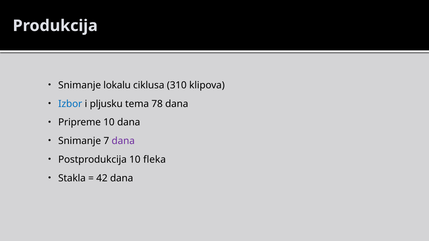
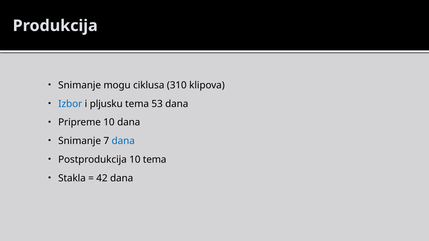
lokalu: lokalu -> mogu
78: 78 -> 53
dana at (123, 141) colour: purple -> blue
10 fleka: fleka -> tema
